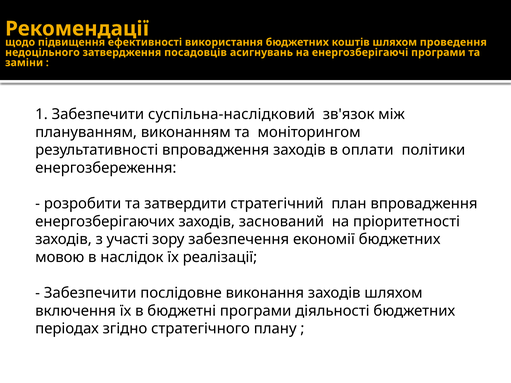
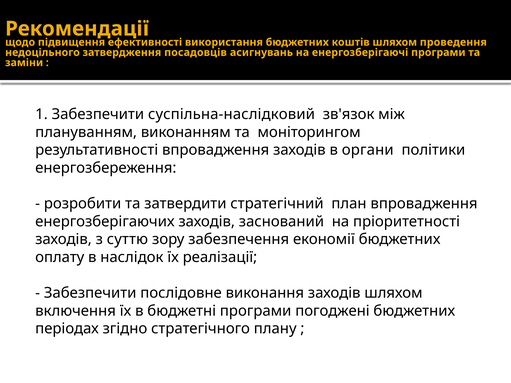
оплати: оплати -> органи
участі: участі -> суттю
мовою: мовою -> оплату
діяльності: діяльності -> погоджені
